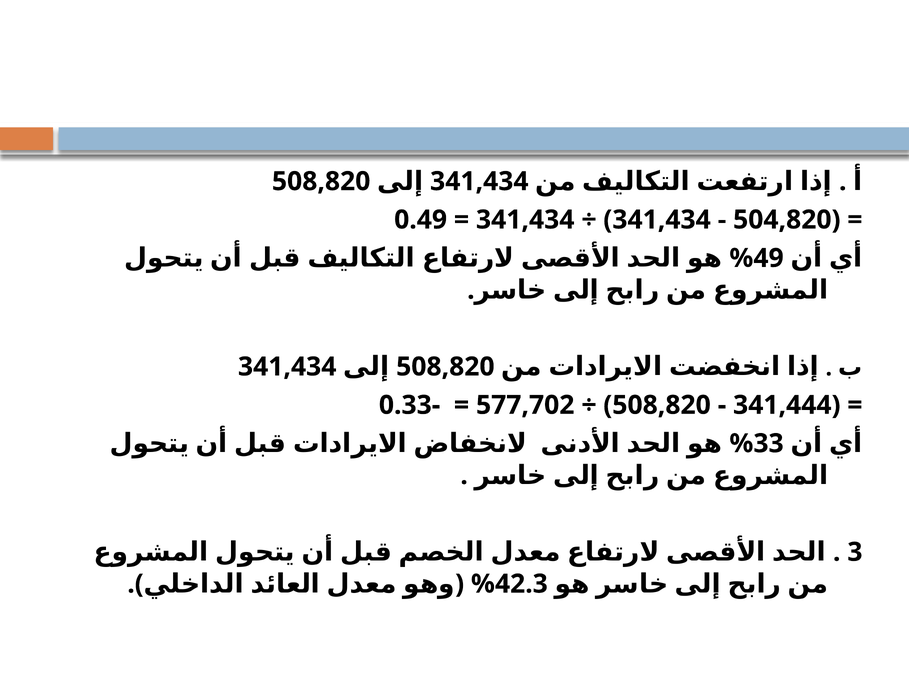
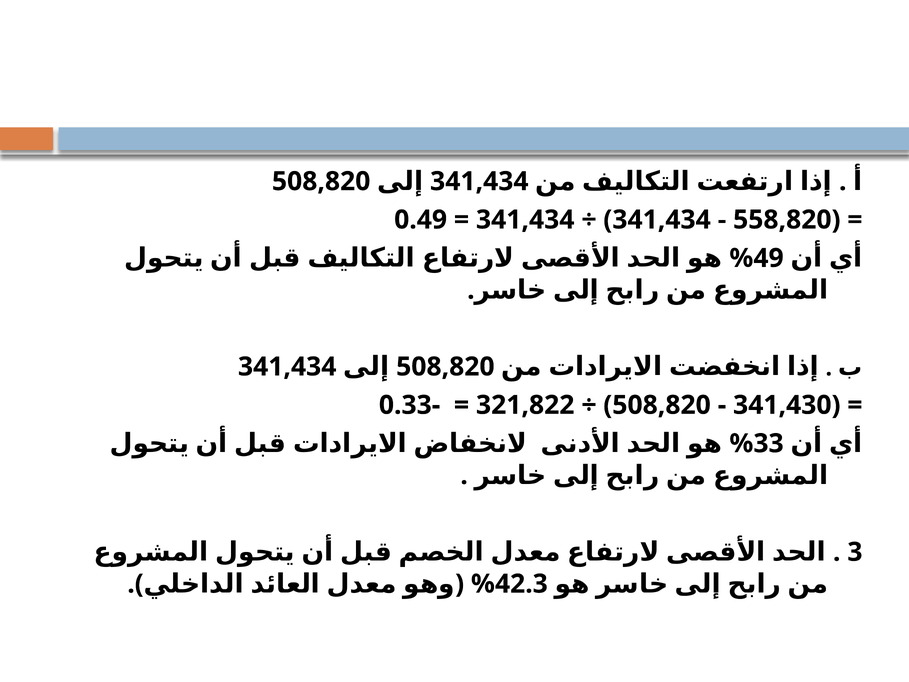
504,820: 504,820 -> 558,820
577,702: 577,702 -> 321,822
341,444: 341,444 -> 341,430
